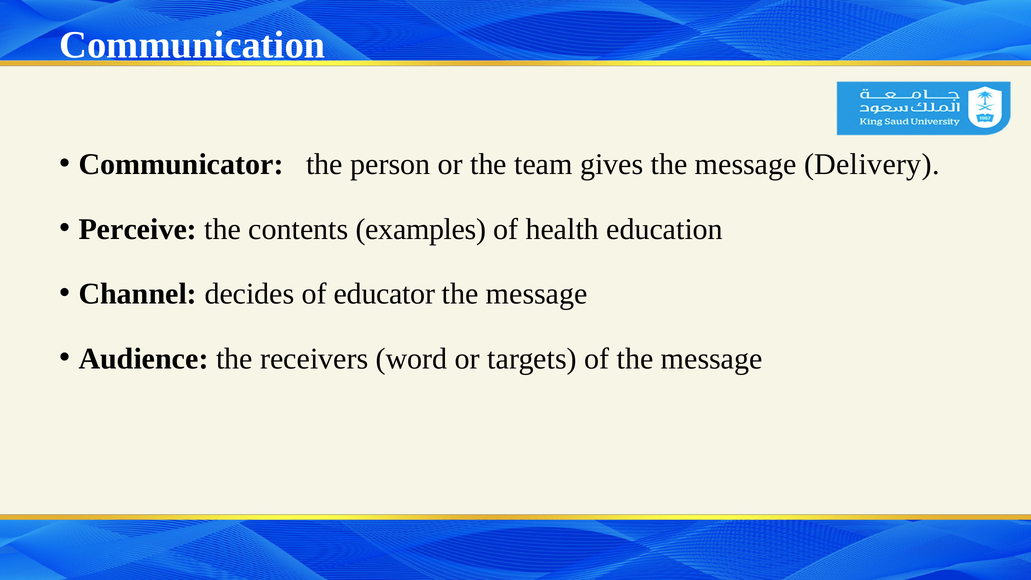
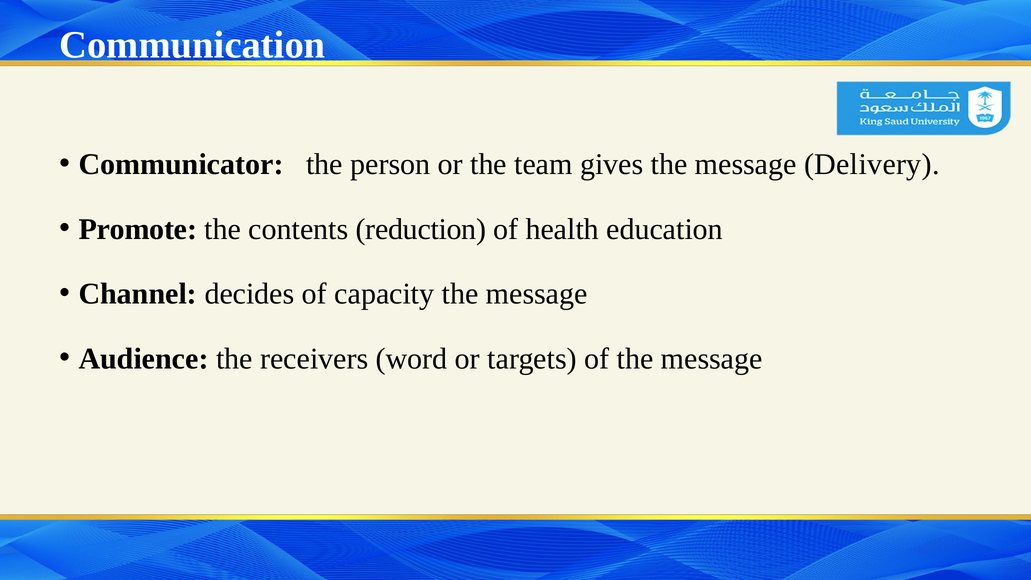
Perceive: Perceive -> Promote
examples: examples -> reduction
educator: educator -> capacity
